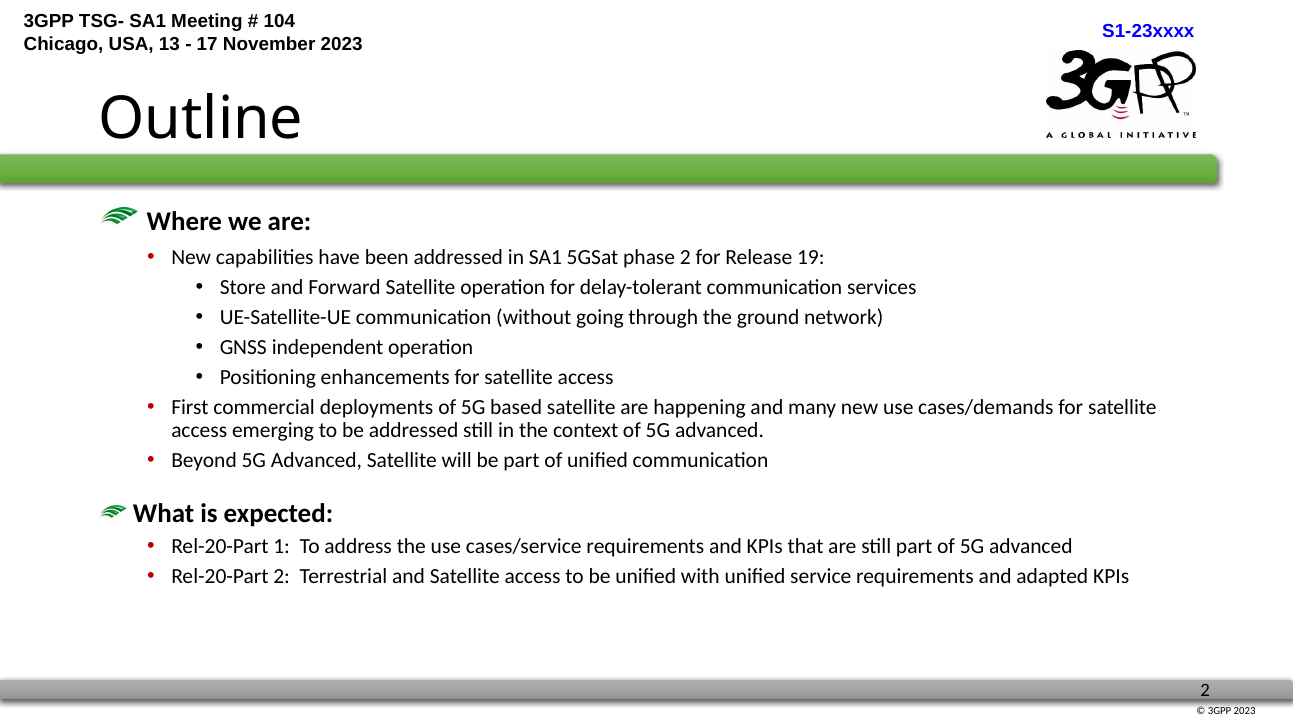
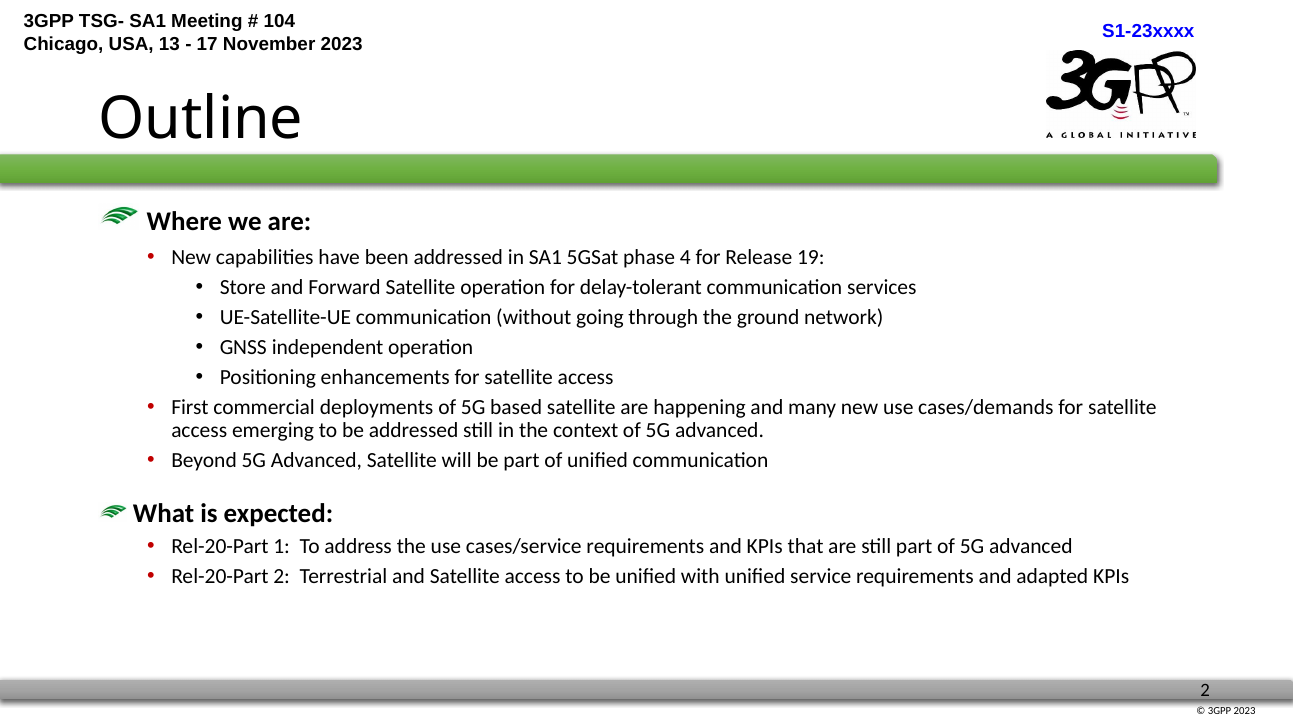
phase 2: 2 -> 4
